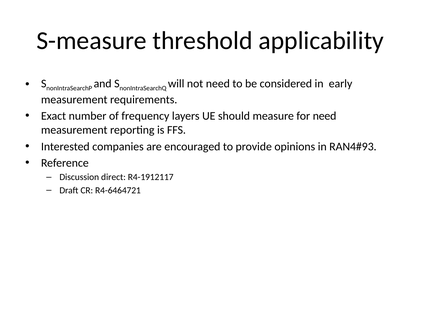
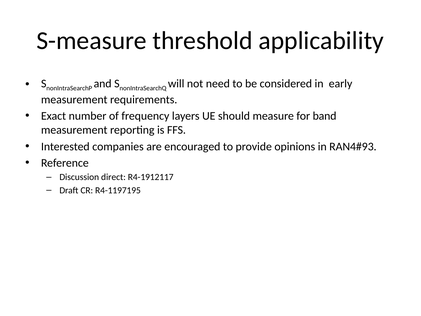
for need: need -> band
R4-6464721: R4-6464721 -> R4-1197195
